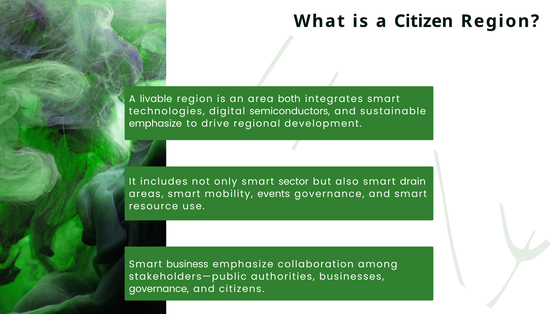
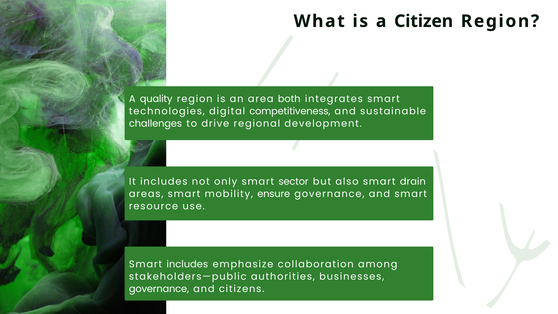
livable: livable -> quality
semiconductors: semiconductors -> competitiveness
emphasize at (155, 123): emphasize -> challenges
events: events -> ensure
Smart business: business -> includes
